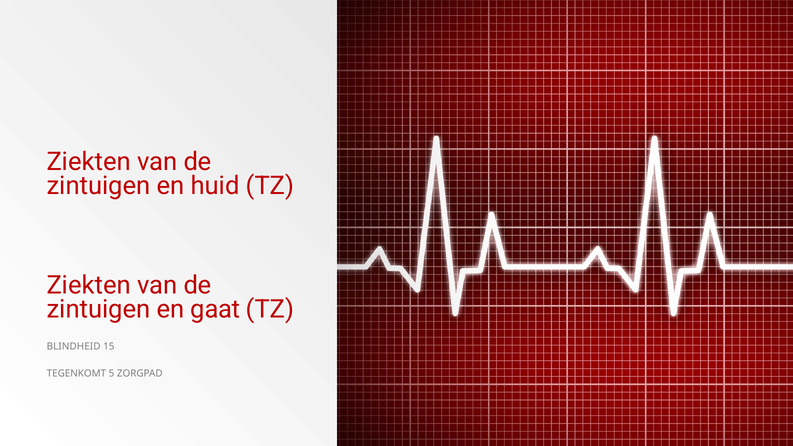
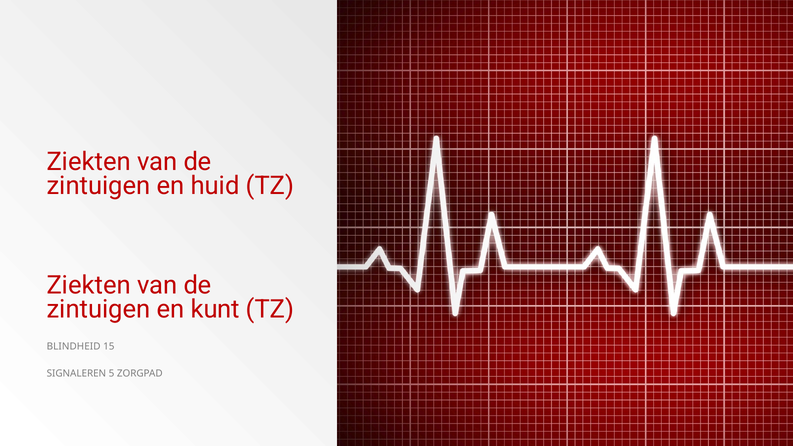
gaat: gaat -> kunt
TEGENKOMT: TEGENKOMT -> SIGNALEREN
